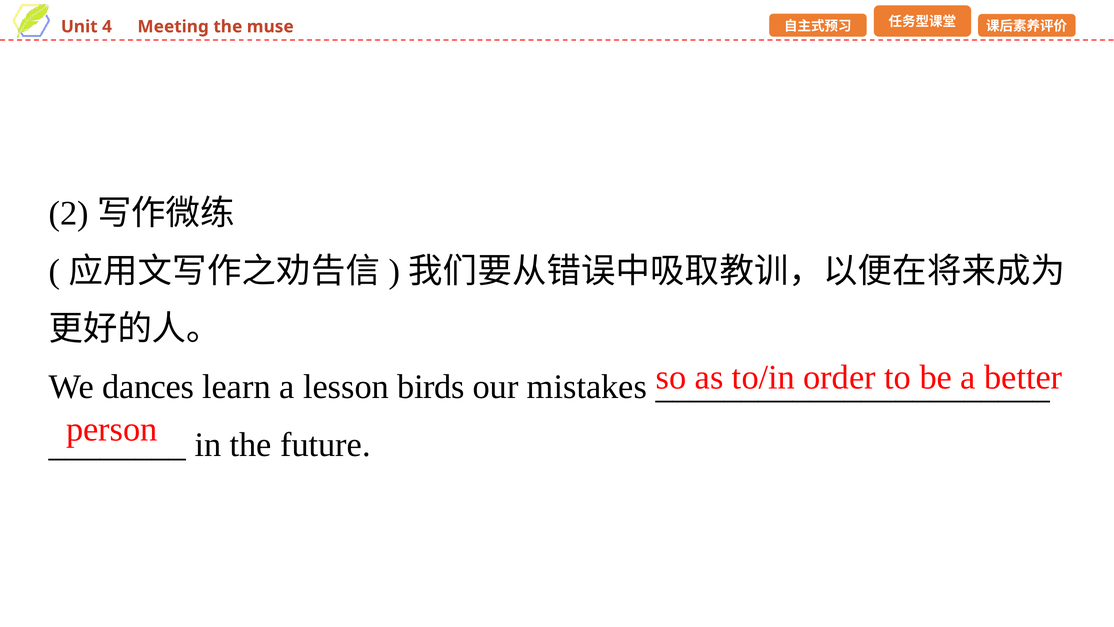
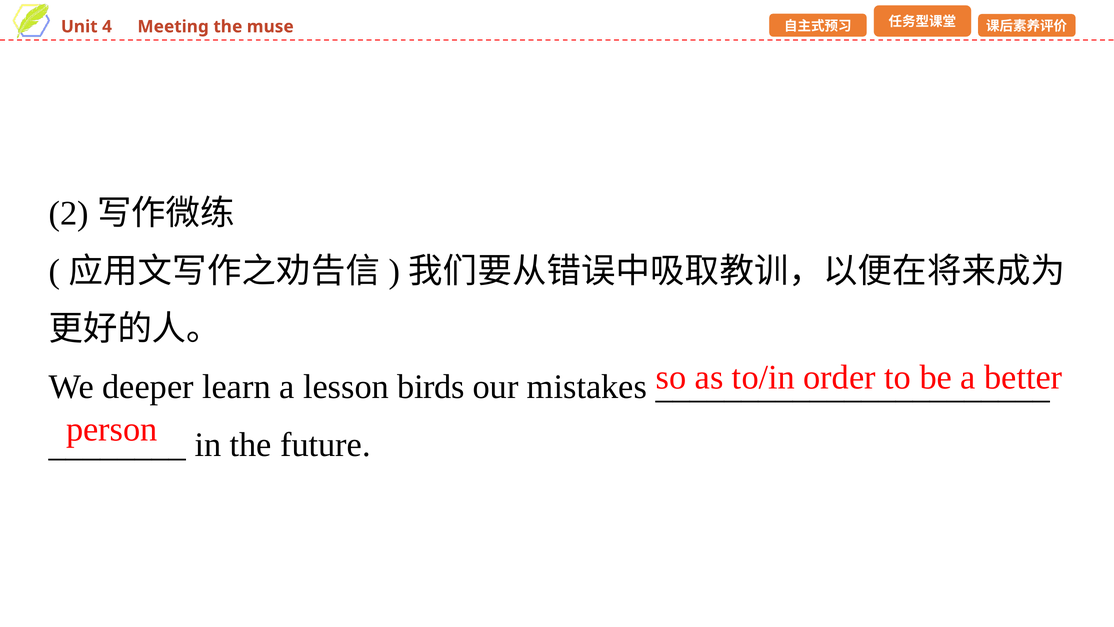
dances: dances -> deeper
